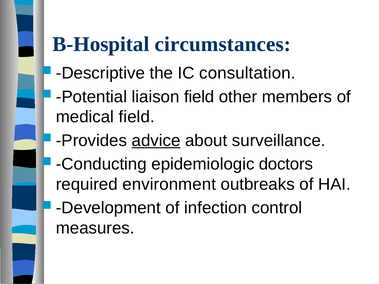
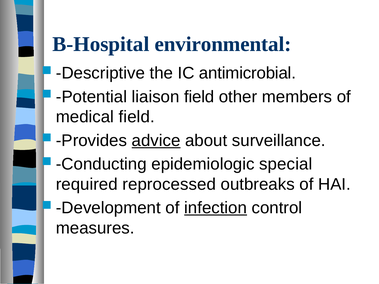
circumstances: circumstances -> environmental
consultation: consultation -> antimicrobial
doctors: doctors -> special
environment: environment -> reprocessed
infection underline: none -> present
